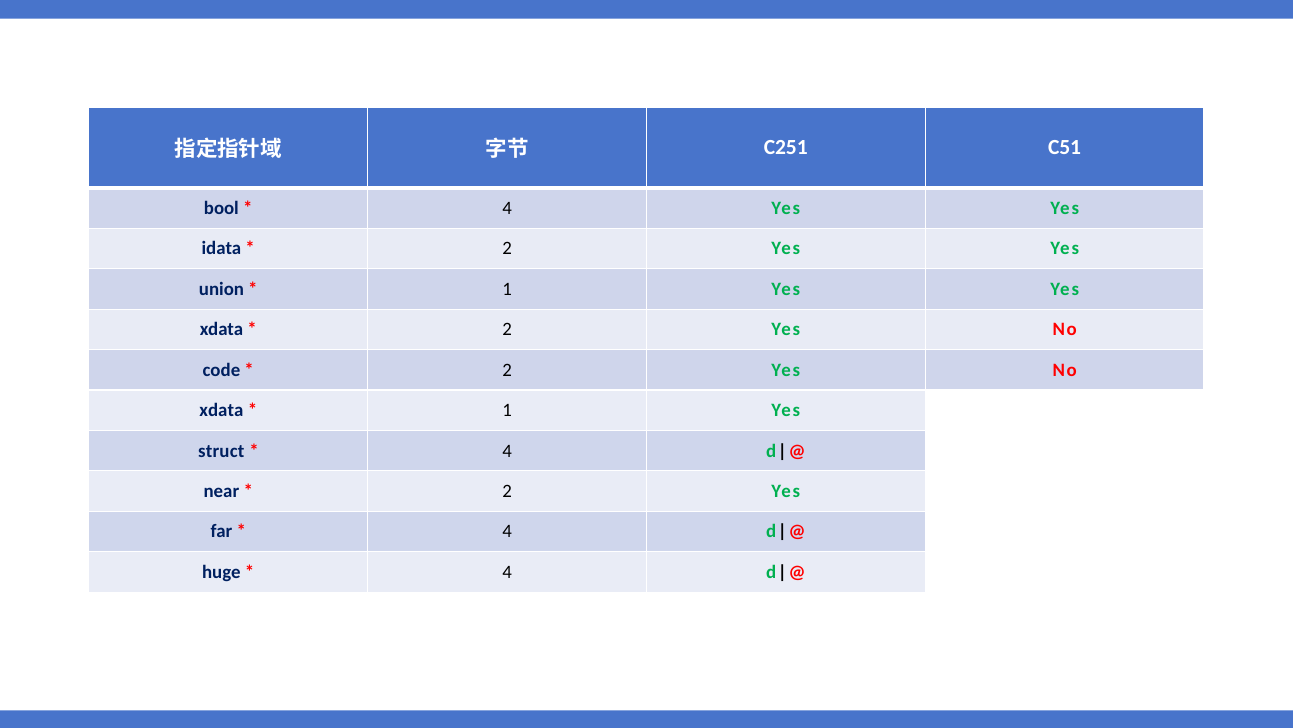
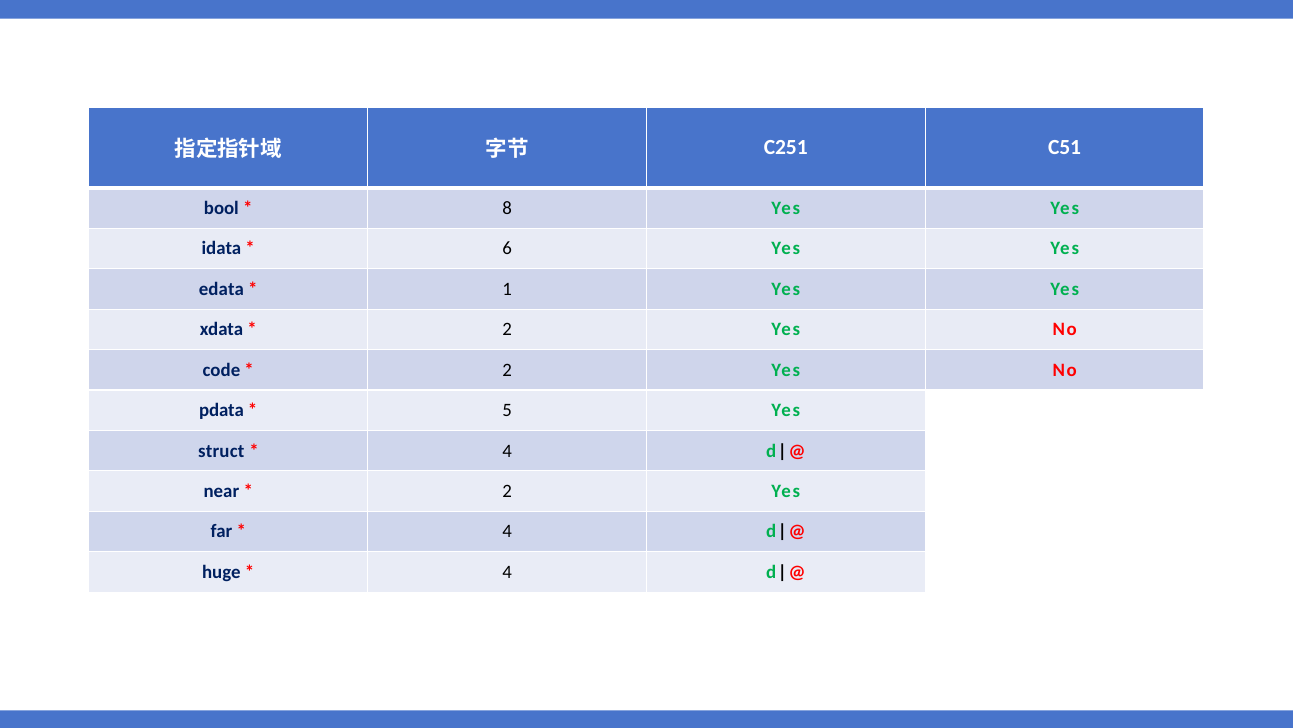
4 at (507, 208): 4 -> 8
2 at (507, 249): 2 -> 6
union: union -> edata
xdata at (221, 410): xdata -> pdata
1 at (507, 410): 1 -> 5
